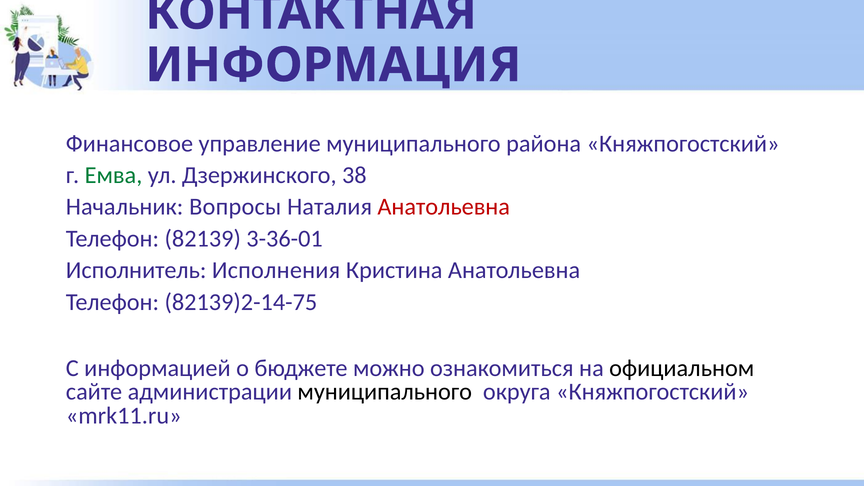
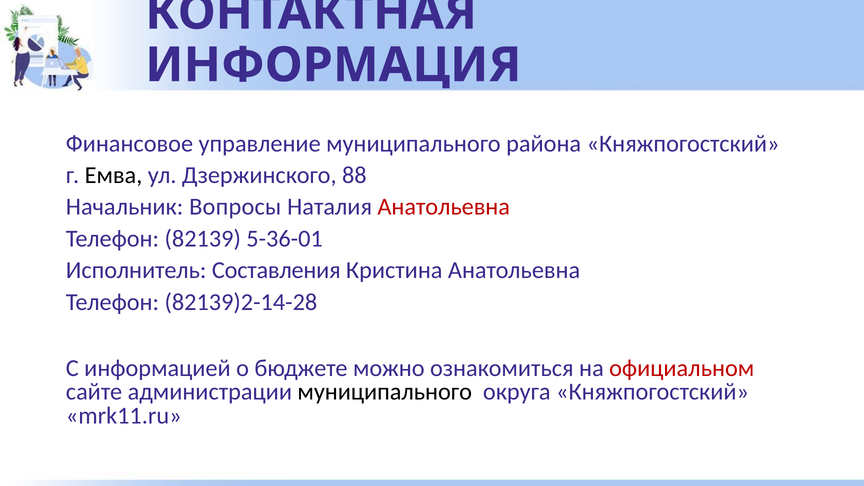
Емва colour: green -> black
38: 38 -> 88
3-36-01: 3-36-01 -> 5-36-01
Исполнения: Исполнения -> Составления
82139)2-14-75: 82139)2-14-75 -> 82139)2-14-28
официальном colour: black -> red
